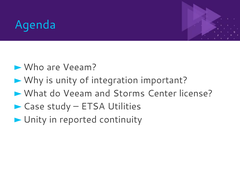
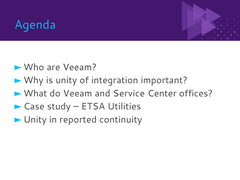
Storms: Storms -> Service
license: license -> offices
